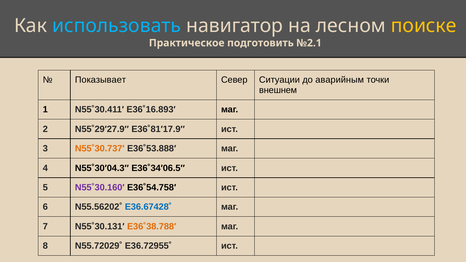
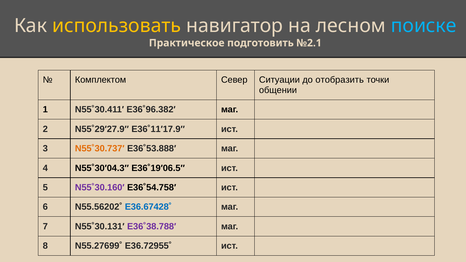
использовать colour: light blue -> yellow
поиске colour: yellow -> light blue
Показывает: Показывает -> Комплектом
аварийным: аварийным -> отобразить
внешнем: внешнем -> общении
E36˚16.893′: E36˚16.893′ -> E36˚96.382′
E36˚81′17.9″: E36˚81′17.9″ -> E36˚11′17.9″
E36˚34′06.5″: E36˚34′06.5″ -> E36˚19′06.5″
E36˚38.788′ colour: orange -> purple
N55.72029˚: N55.72029˚ -> N55.27699˚
